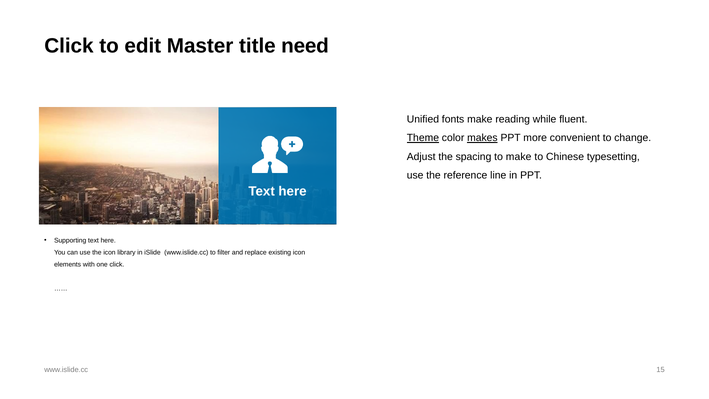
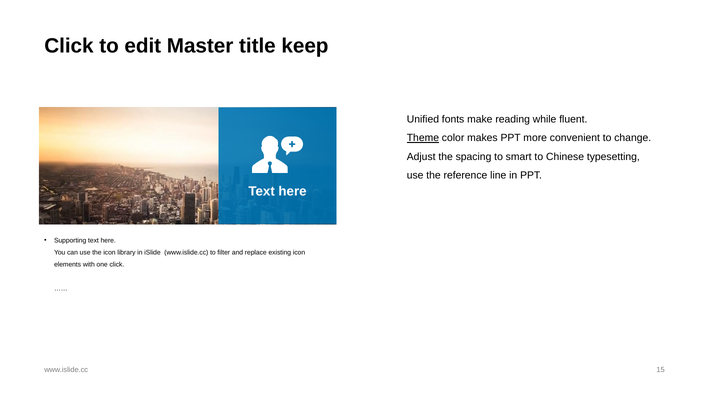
need: need -> keep
makes underline: present -> none
to make: make -> smart
